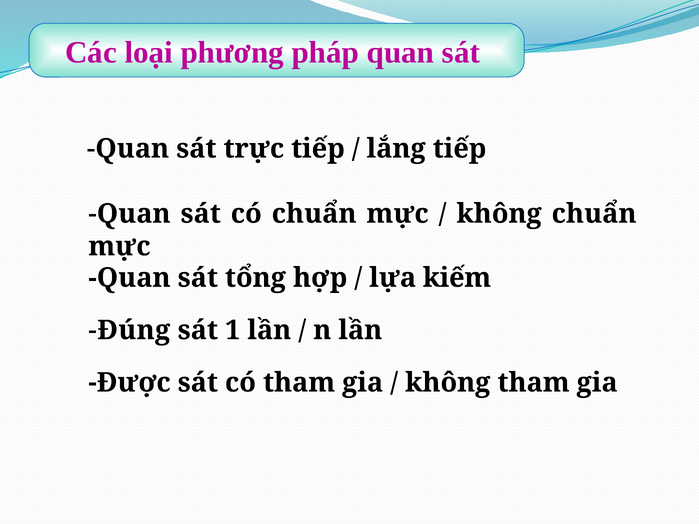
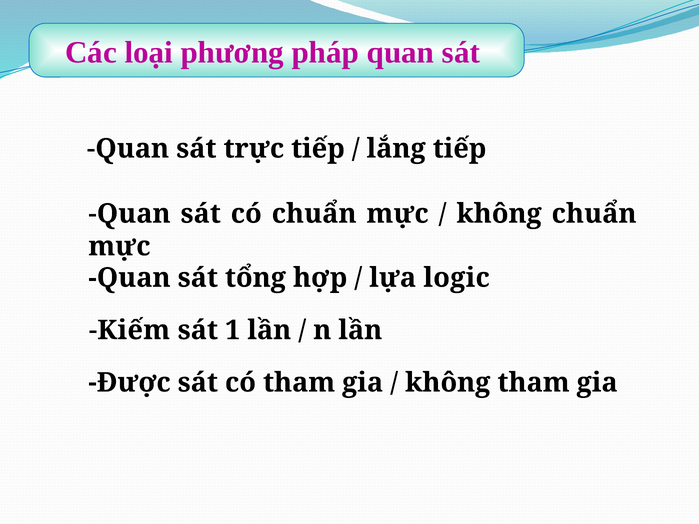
kiếm: kiếm -> logic
Đúng: Đúng -> Kiếm
